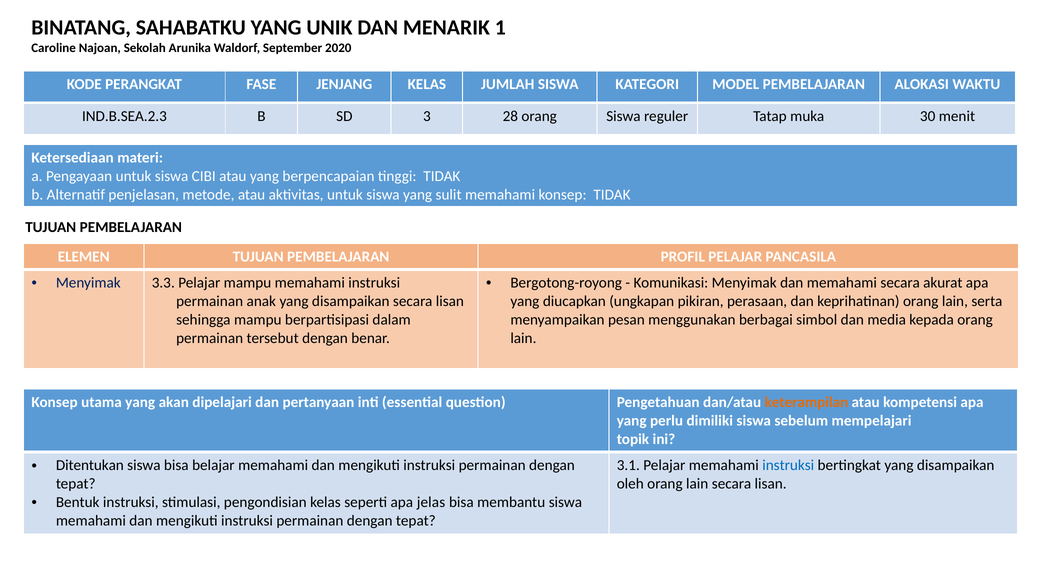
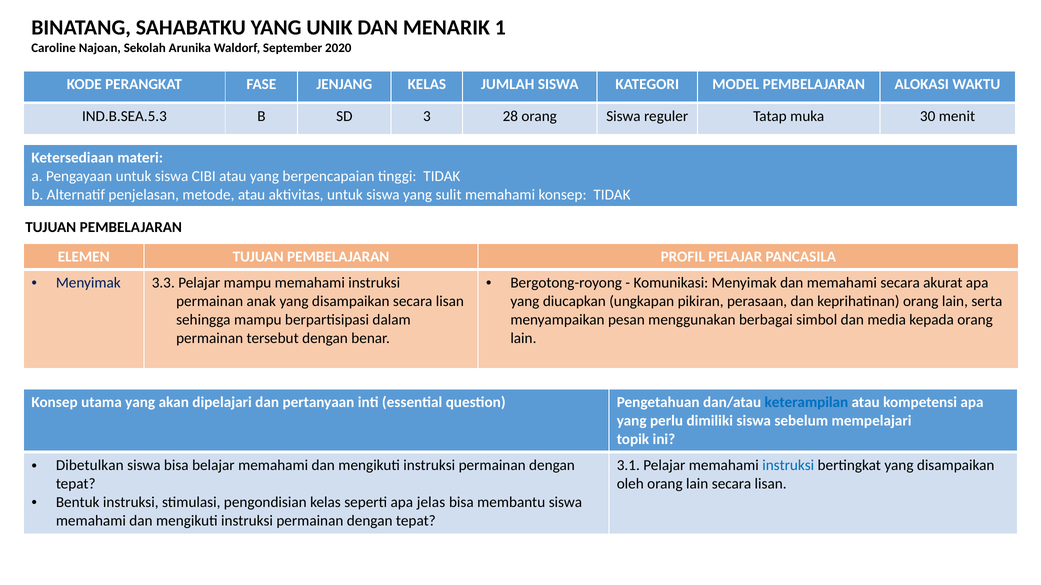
IND.B.SEA.2.3: IND.B.SEA.2.3 -> IND.B.SEA.5.3
keterampilan colour: orange -> blue
Ditentukan: Ditentukan -> Dibetulkan
